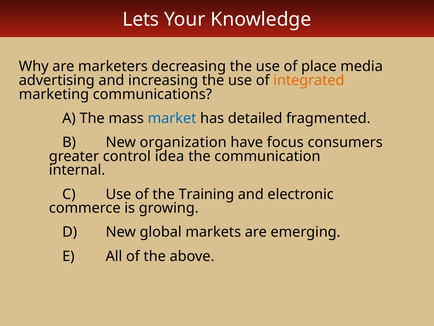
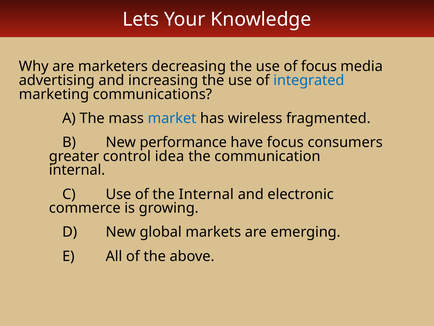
of place: place -> focus
integrated colour: orange -> blue
detailed: detailed -> wireless
organization: organization -> performance
the Training: Training -> Internal
